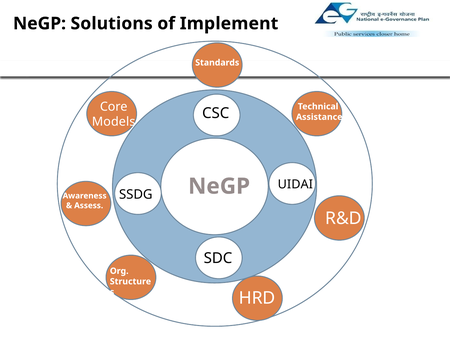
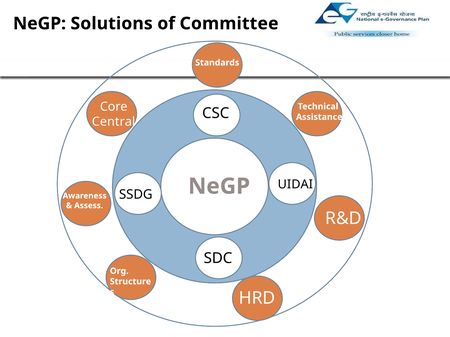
Implement: Implement -> Committee
Models: Models -> Central
